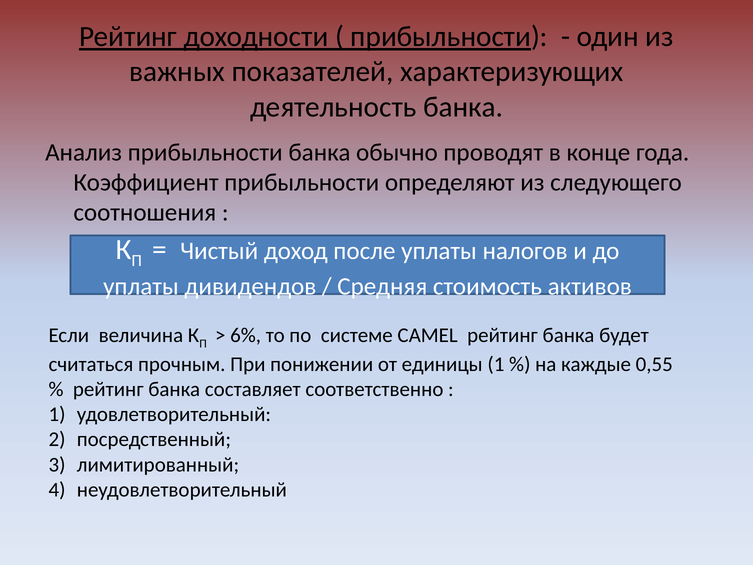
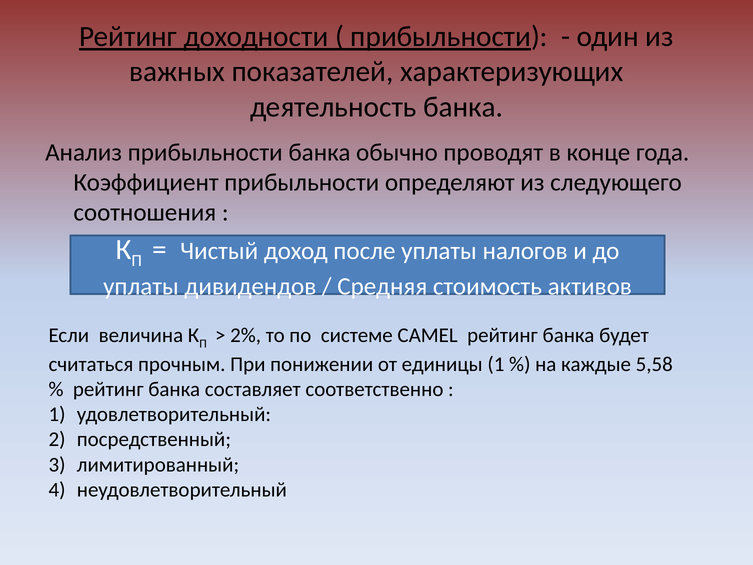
6%: 6% -> 2%
0,55: 0,55 -> 5,58
